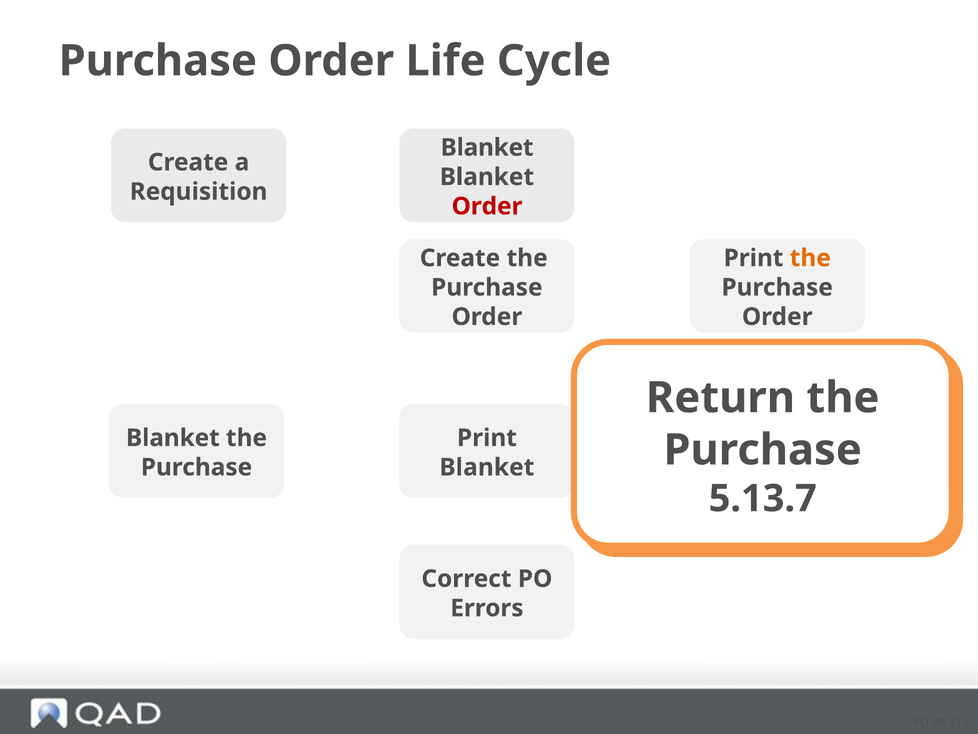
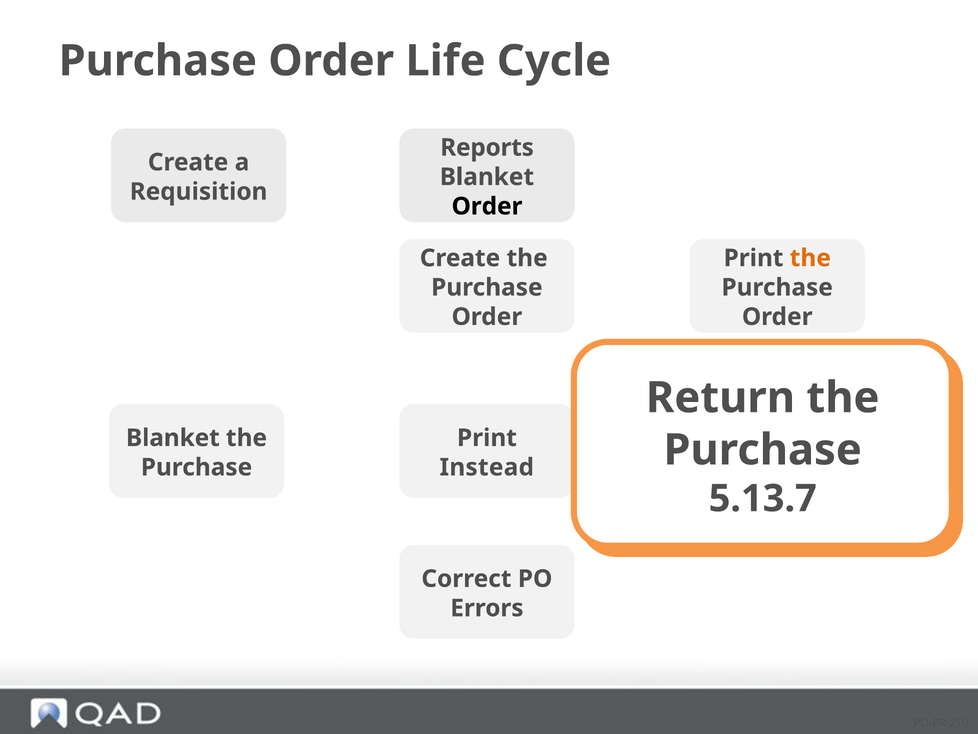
Blanket at (487, 148): Blanket -> Reports
Order at (487, 206) colour: red -> black
Blanket at (487, 467): Blanket -> Instead
